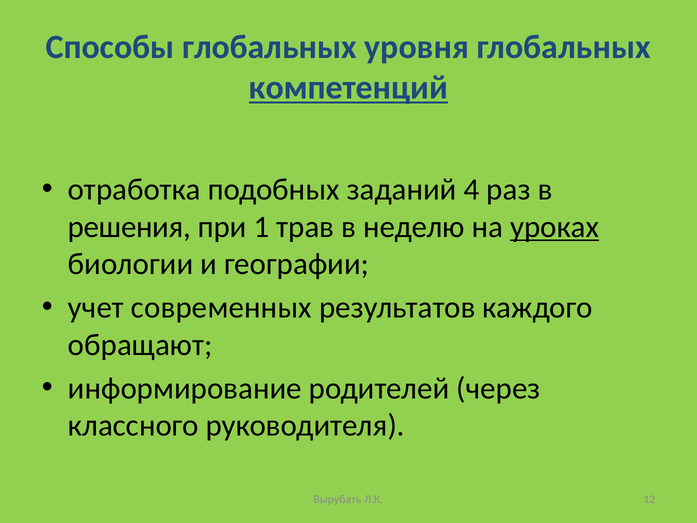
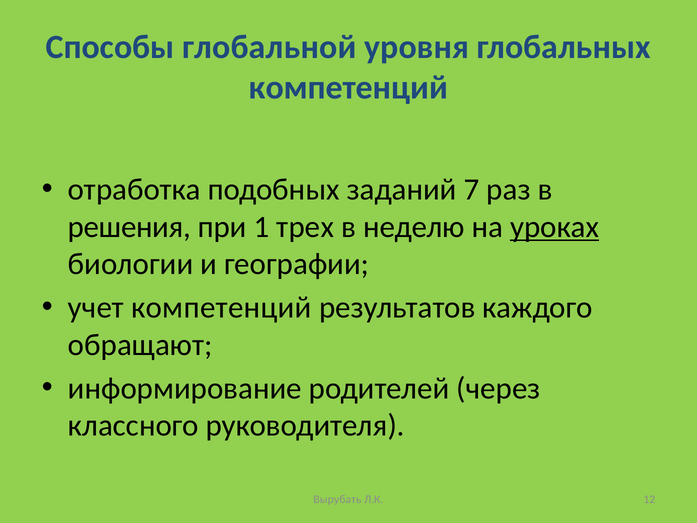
Способы глобальных: глобальных -> глобальной
компетенций at (348, 88) underline: present -> none
4: 4 -> 7
трав: трав -> трех
учет современных: современных -> компетенций
